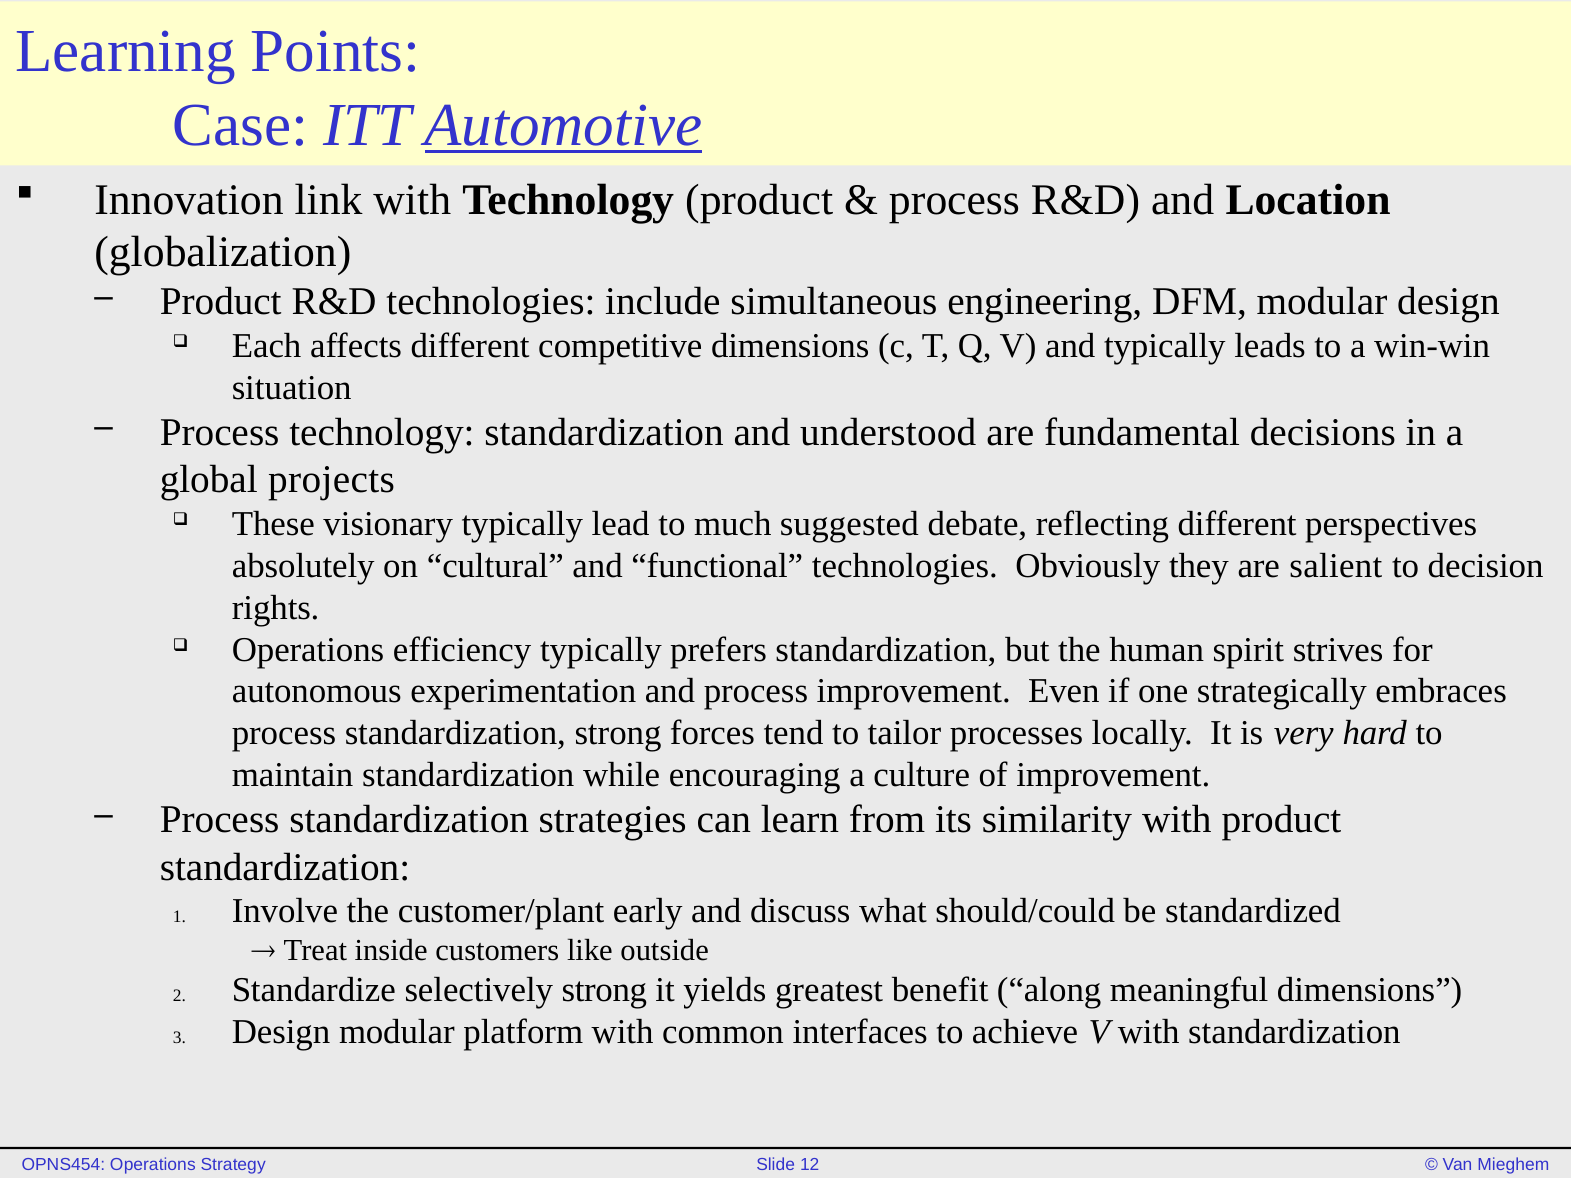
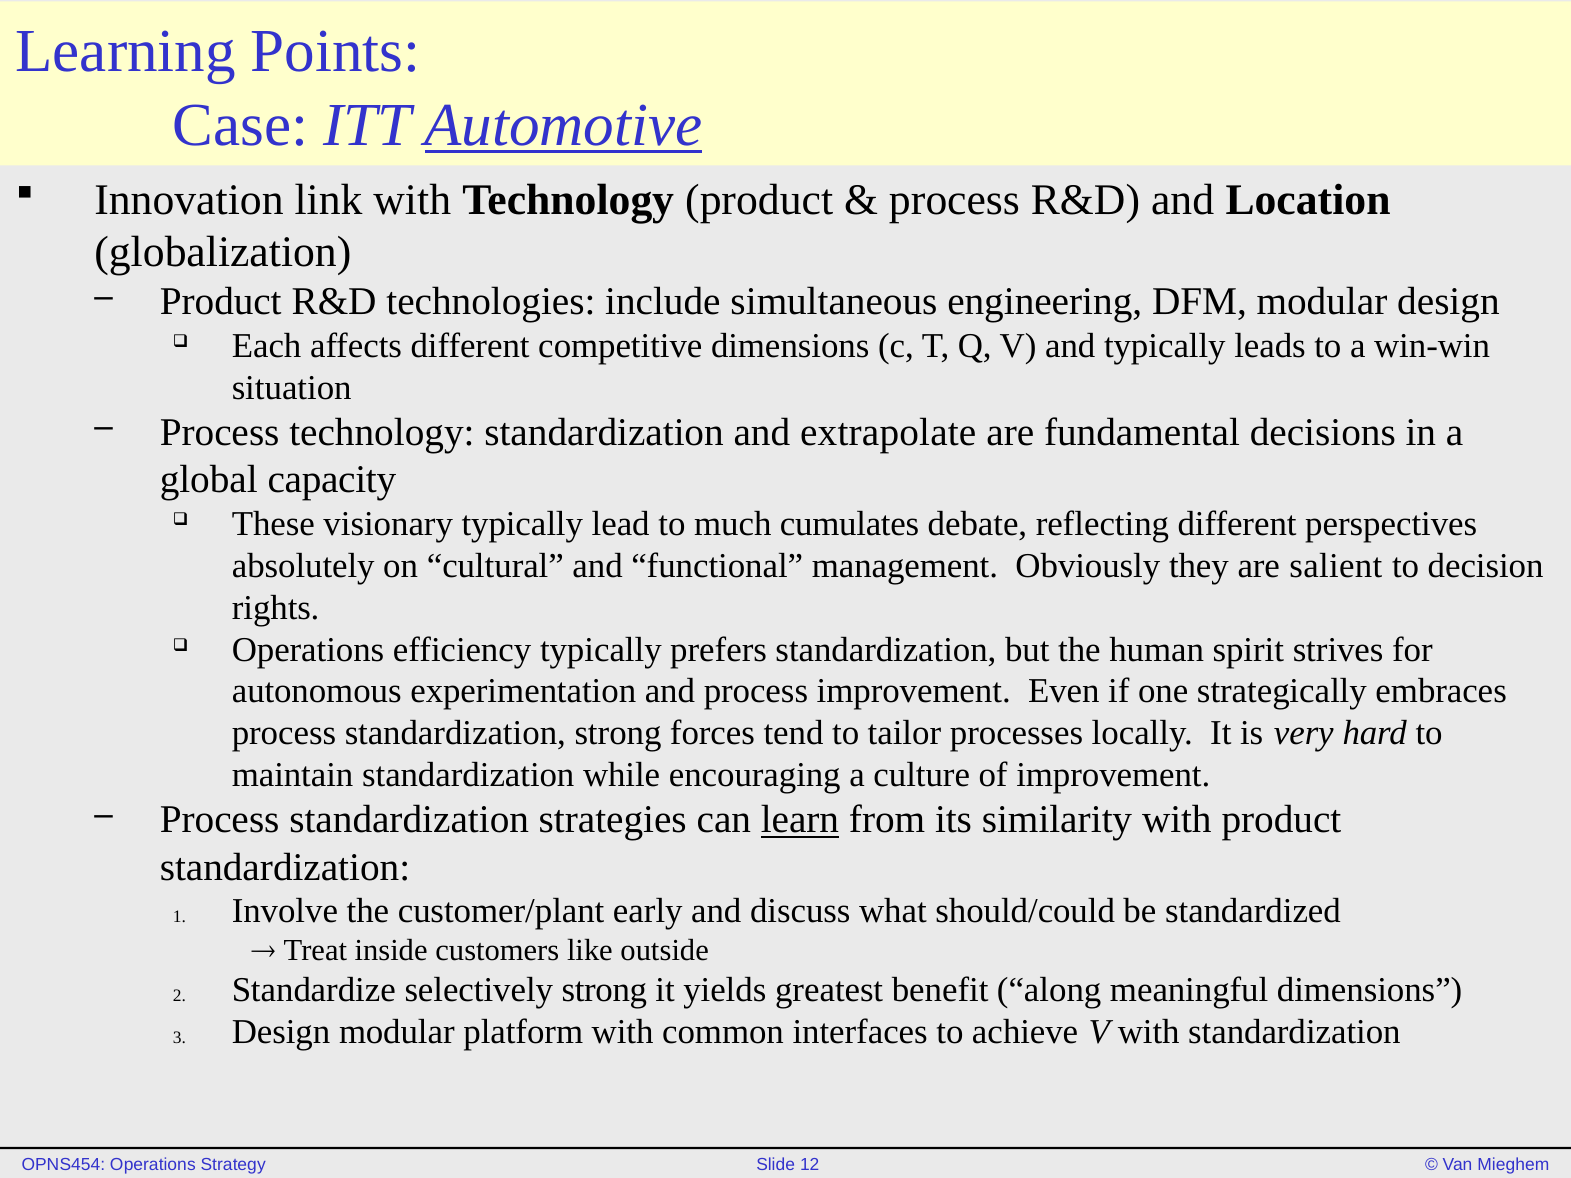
understood: understood -> extrapolate
projects: projects -> capacity
suggested: suggested -> cumulates
functional technologies: technologies -> management
learn underline: none -> present
